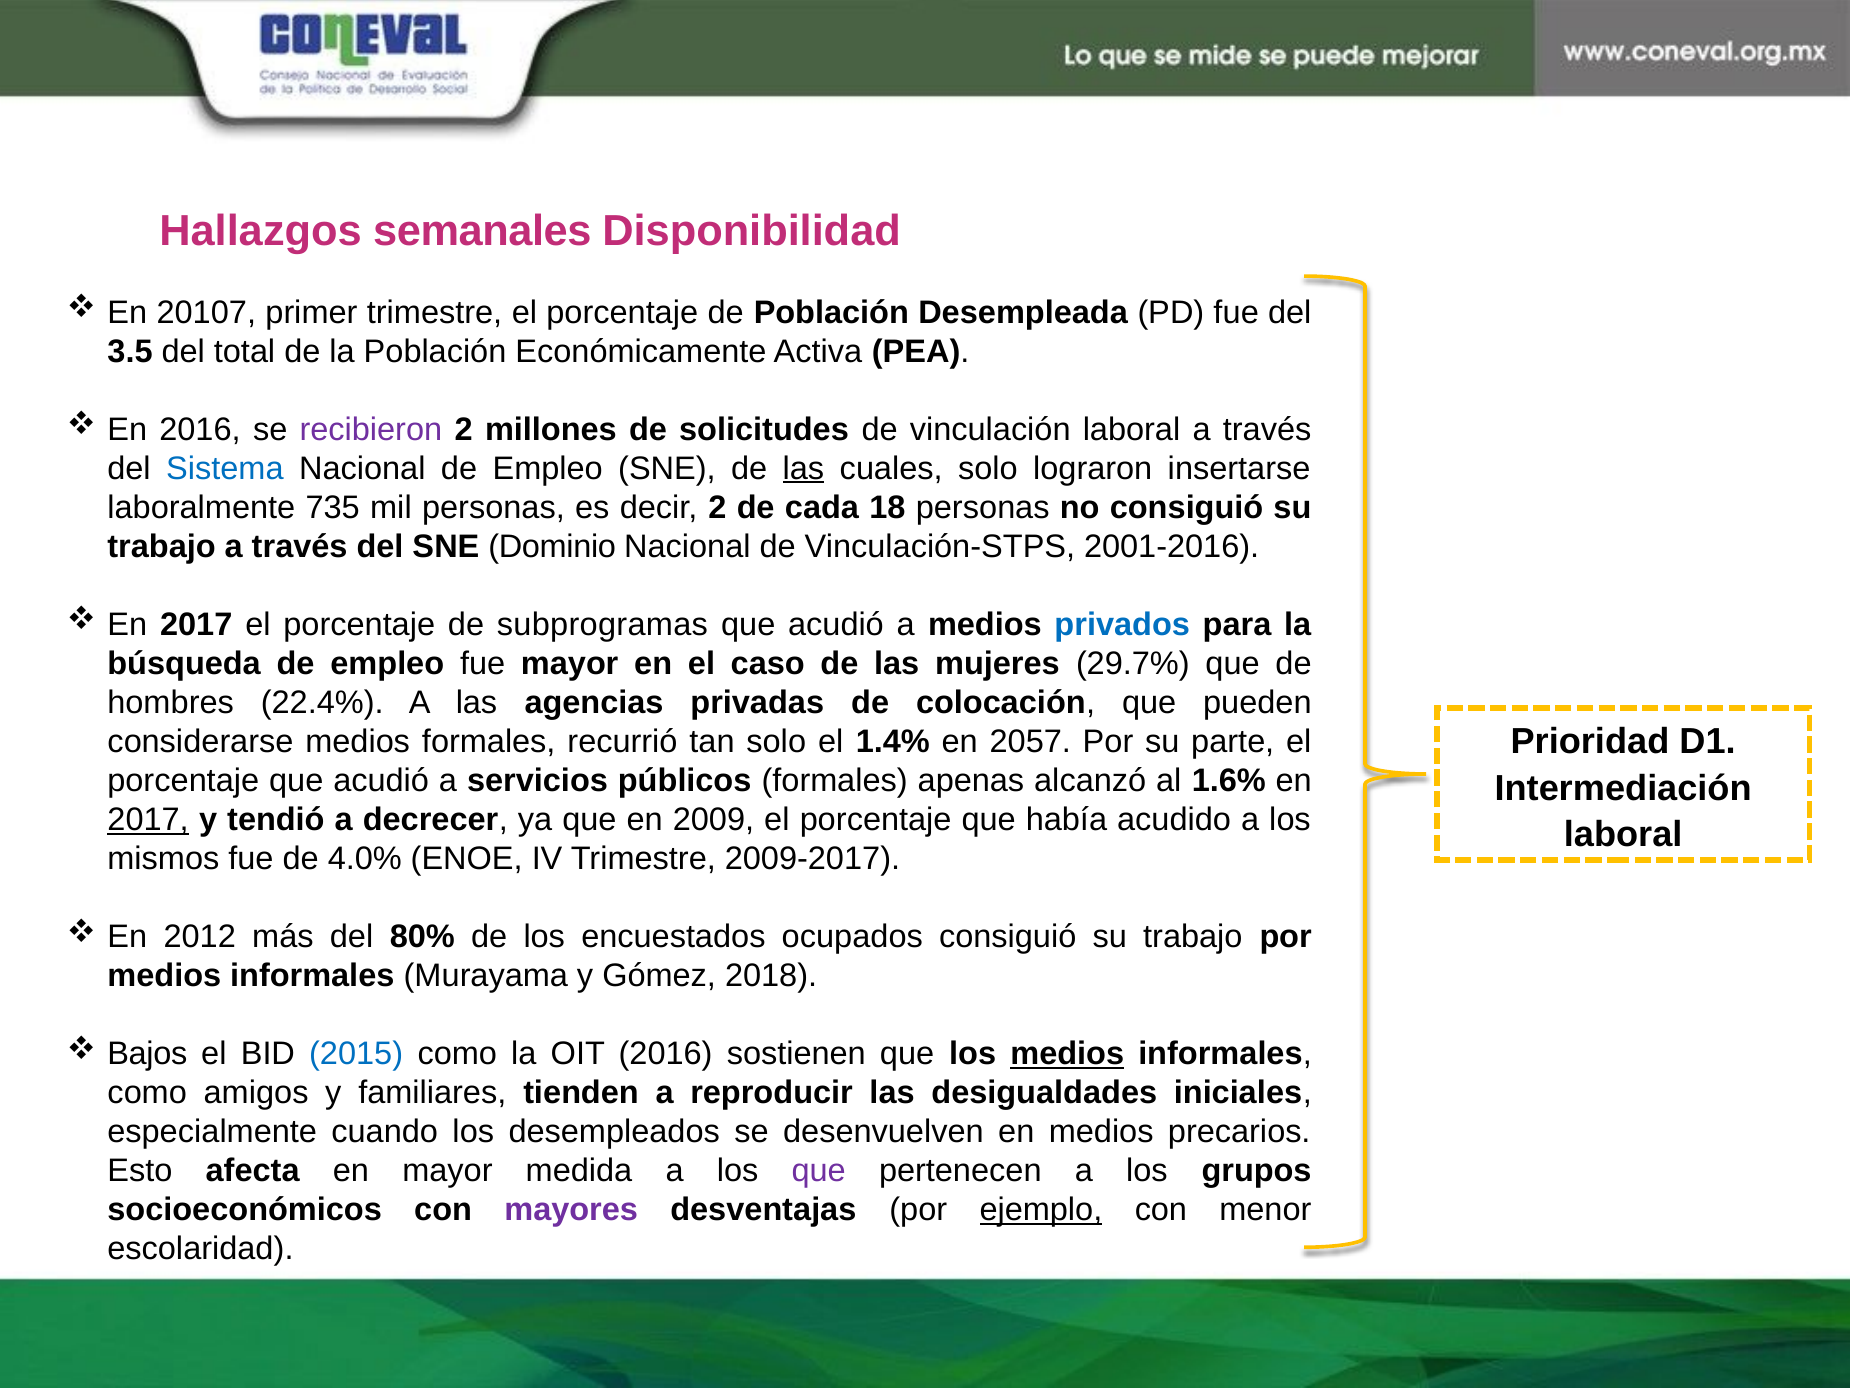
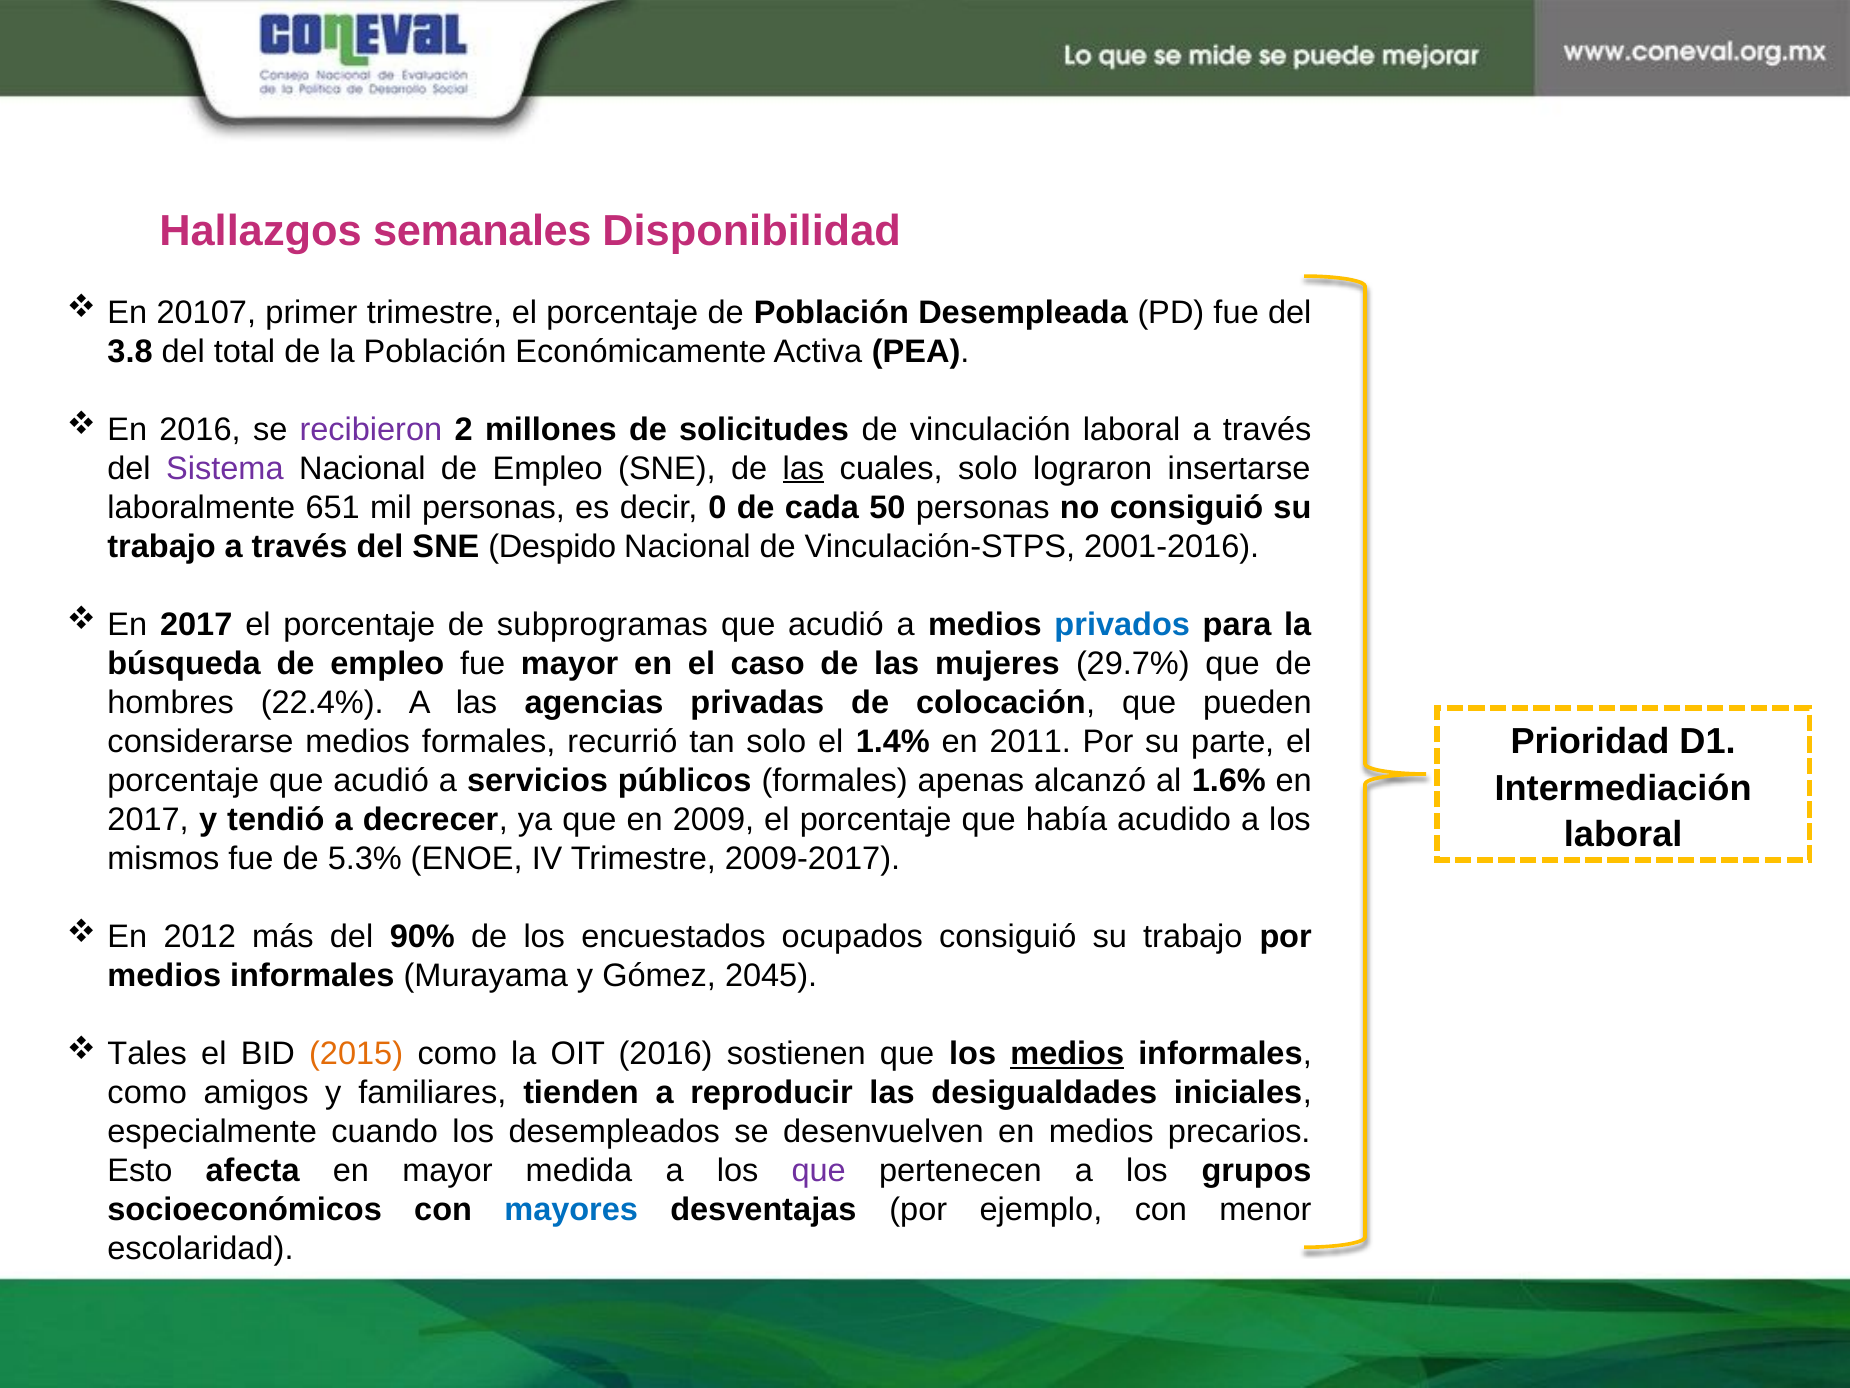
3.5: 3.5 -> 3.8
Sistema colour: blue -> purple
735: 735 -> 651
decir 2: 2 -> 0
18: 18 -> 50
Dominio: Dominio -> Despido
2057: 2057 -> 2011
2017 at (148, 819) underline: present -> none
4.0%: 4.0% -> 5.3%
80%: 80% -> 90%
2018: 2018 -> 2045
Bajos: Bajos -> Tales
2015 colour: blue -> orange
mayores colour: purple -> blue
ejemplo underline: present -> none
